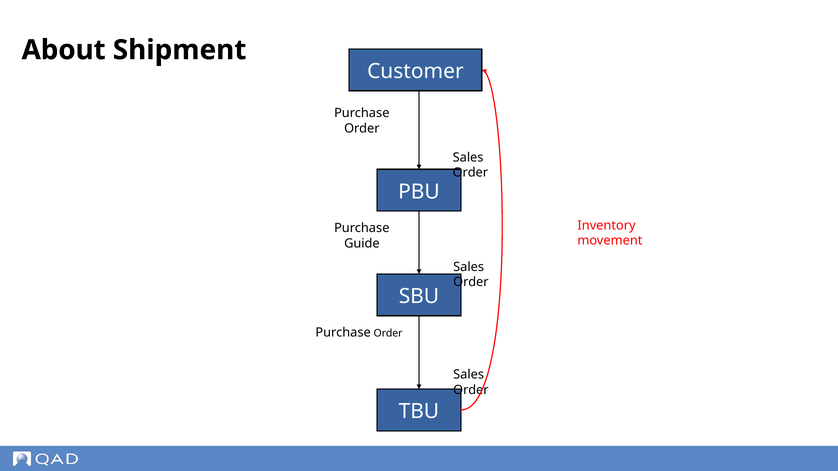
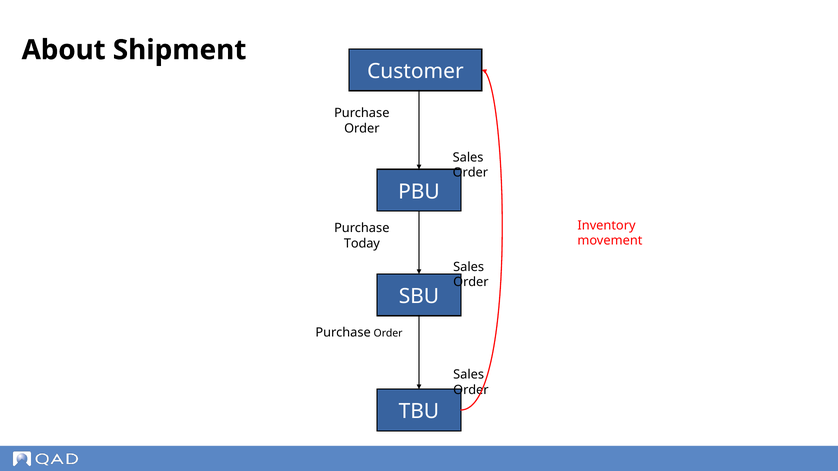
Guide: Guide -> Today
